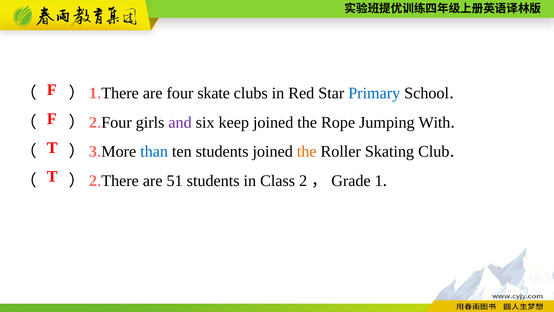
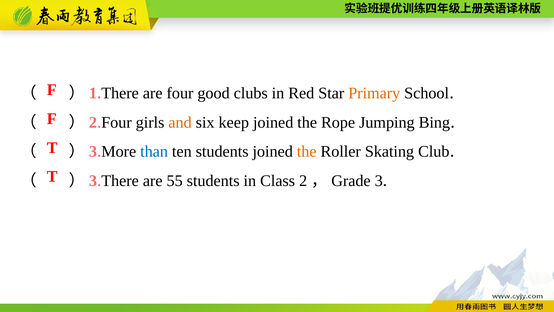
skate: skate -> good
Primary colour: blue -> orange
and colour: purple -> orange
With: With -> Bing
2 at (93, 181): 2 -> 3
51: 51 -> 55
1 at (379, 181): 1 -> 3
